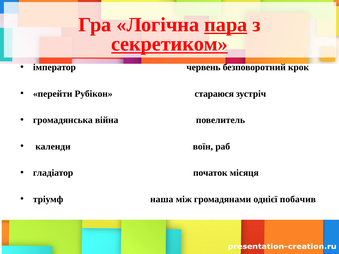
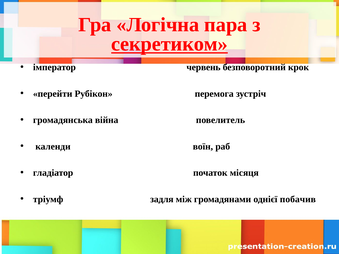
пара underline: present -> none
стараюся: стараюся -> перемога
наша: наша -> задля
